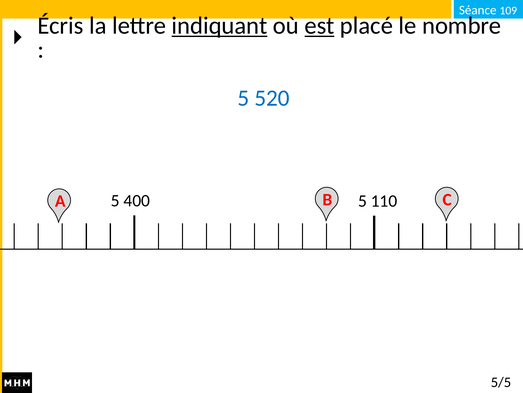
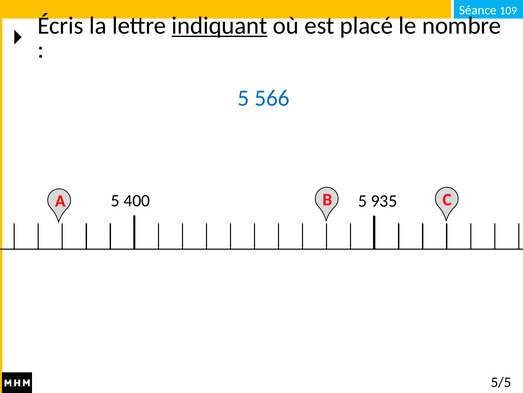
est underline: present -> none
520: 520 -> 566
110: 110 -> 935
